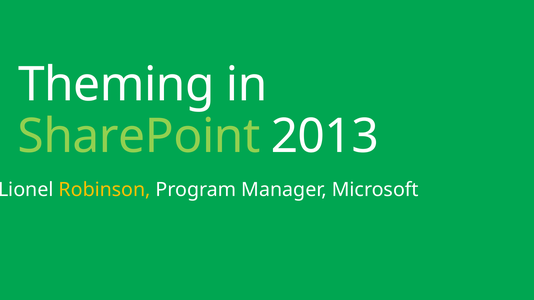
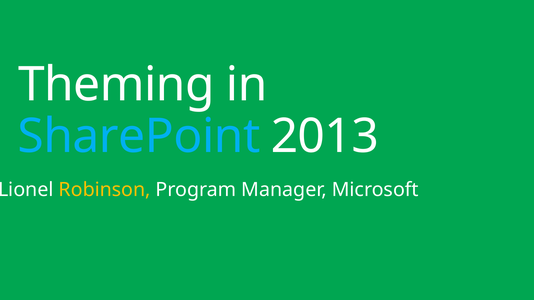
SharePoint colour: light green -> light blue
